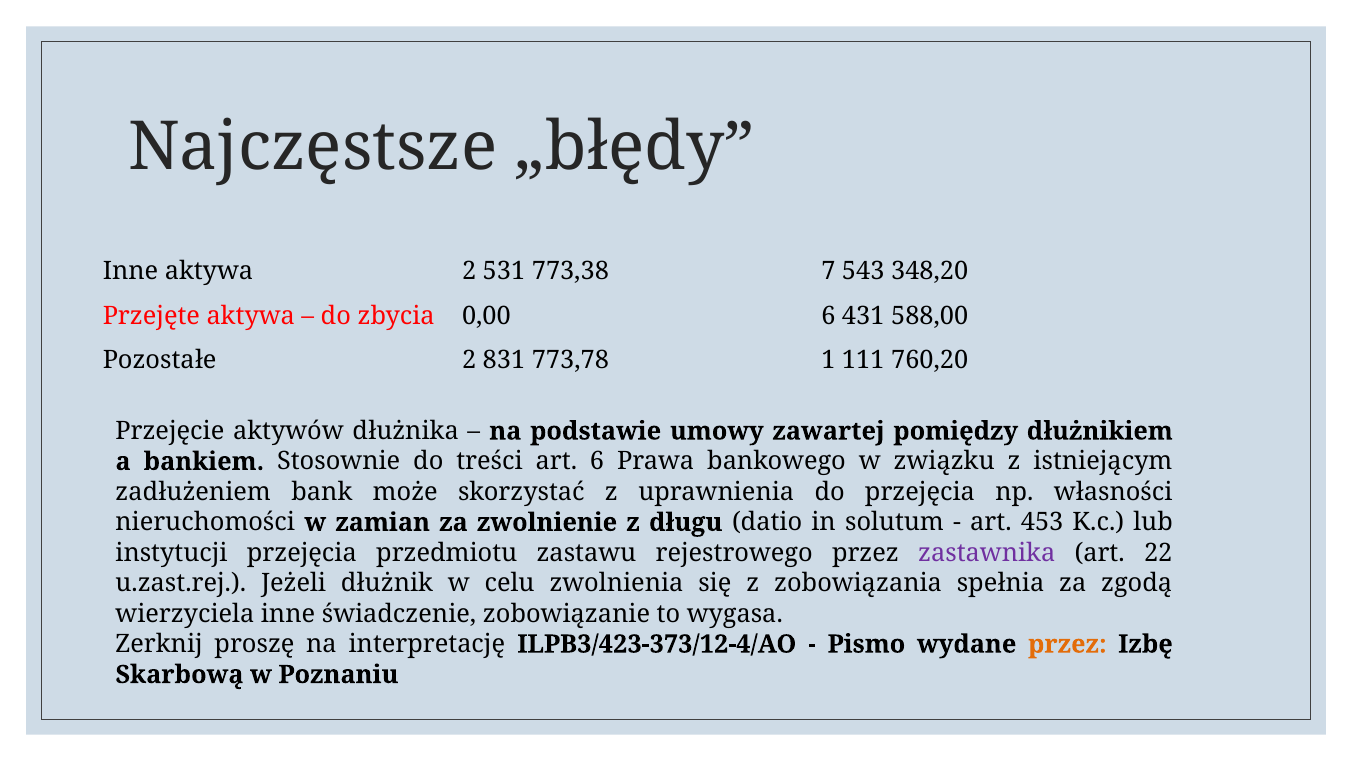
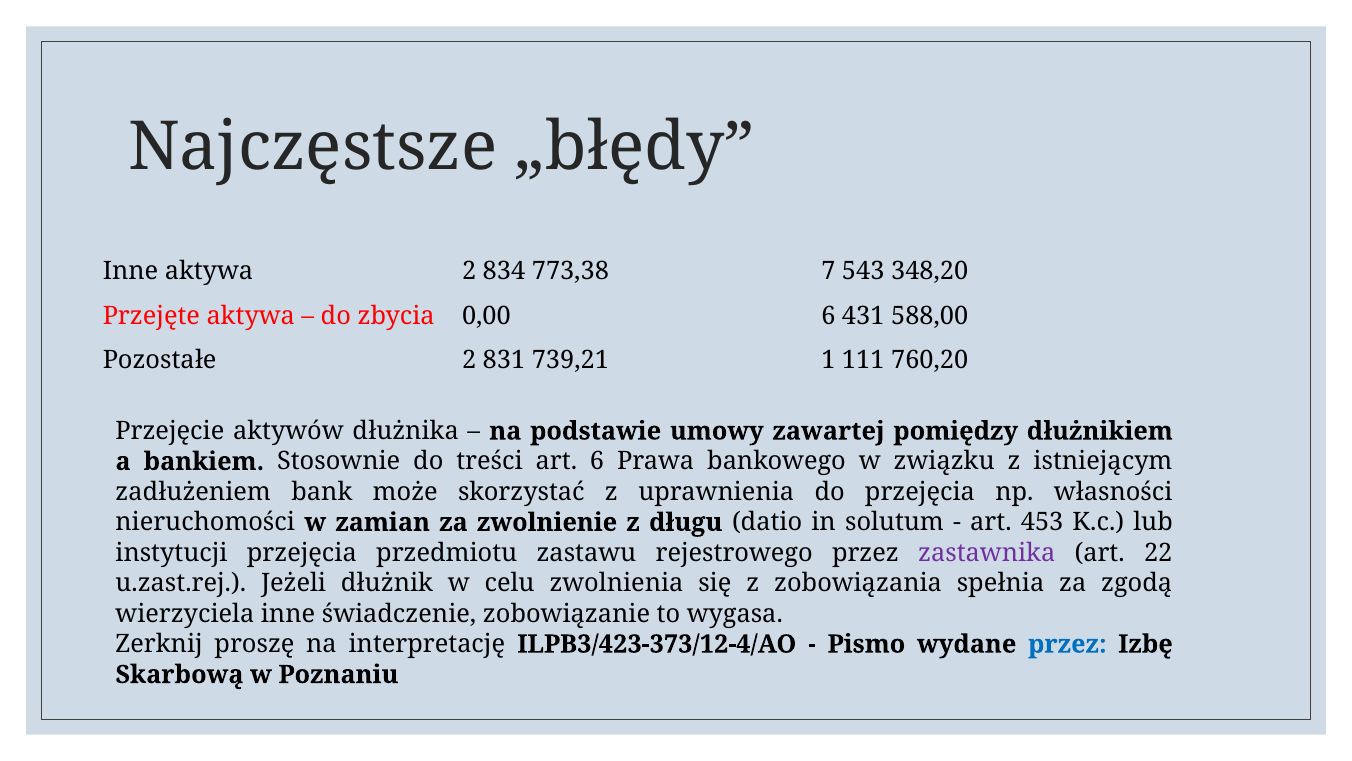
531: 531 -> 834
773,78: 773,78 -> 739,21
przez at (1067, 644) colour: orange -> blue
